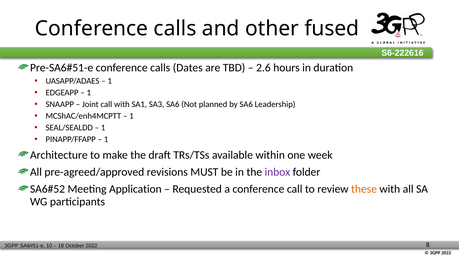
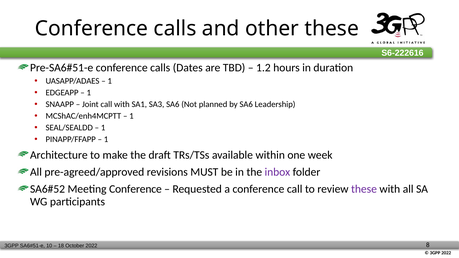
other fused: fused -> these
2.6: 2.6 -> 1.2
Meeting Application: Application -> Conference
these at (364, 189) colour: orange -> purple
